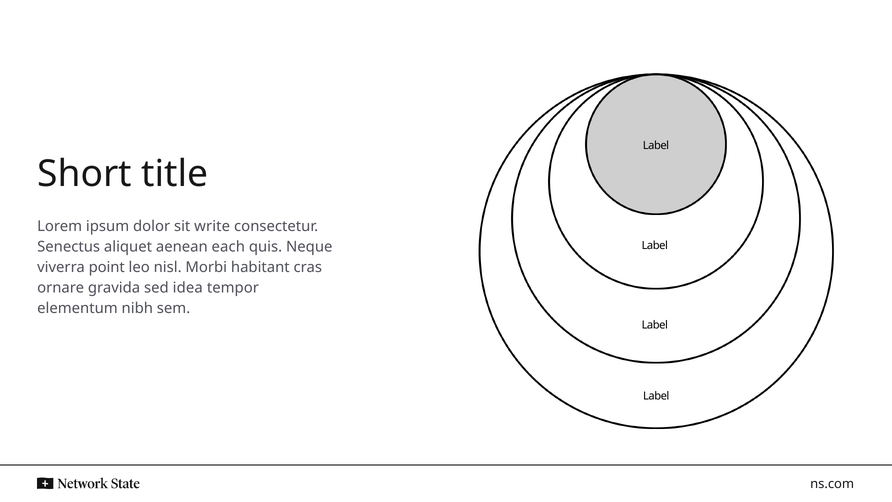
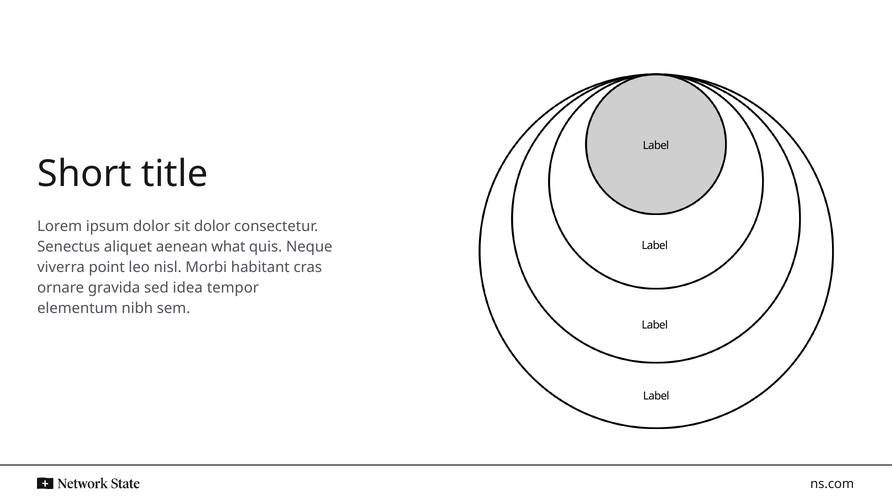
sit write: write -> dolor
each: each -> what
